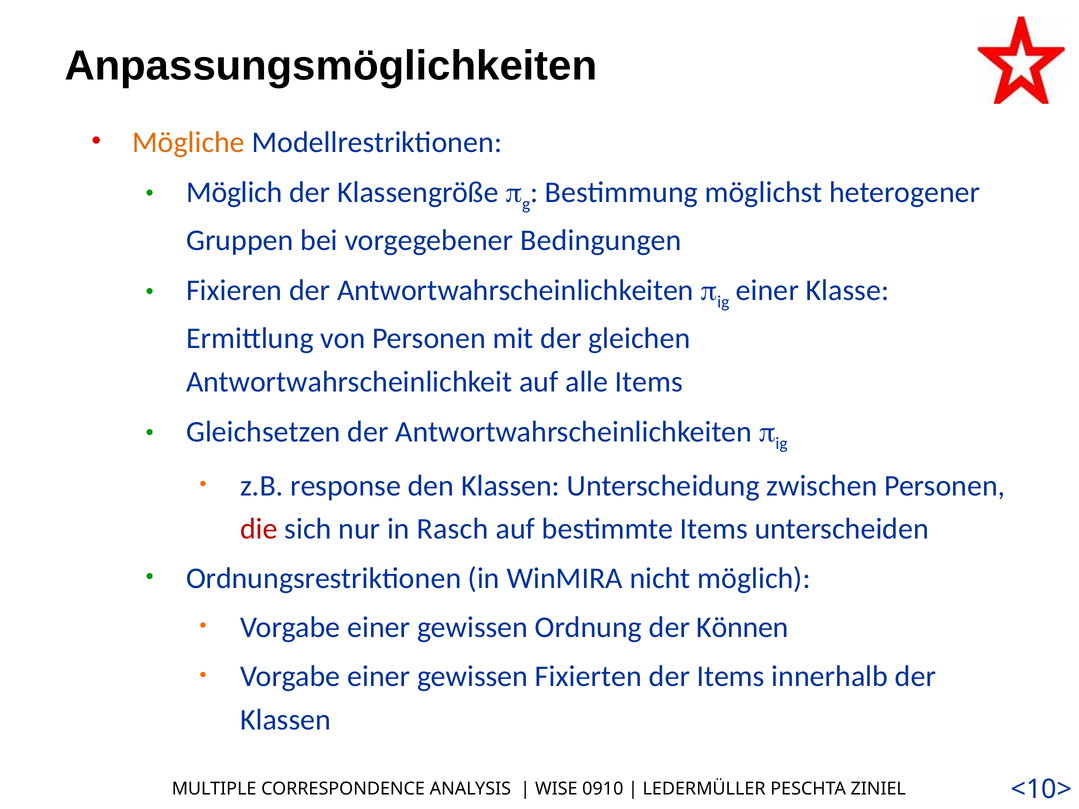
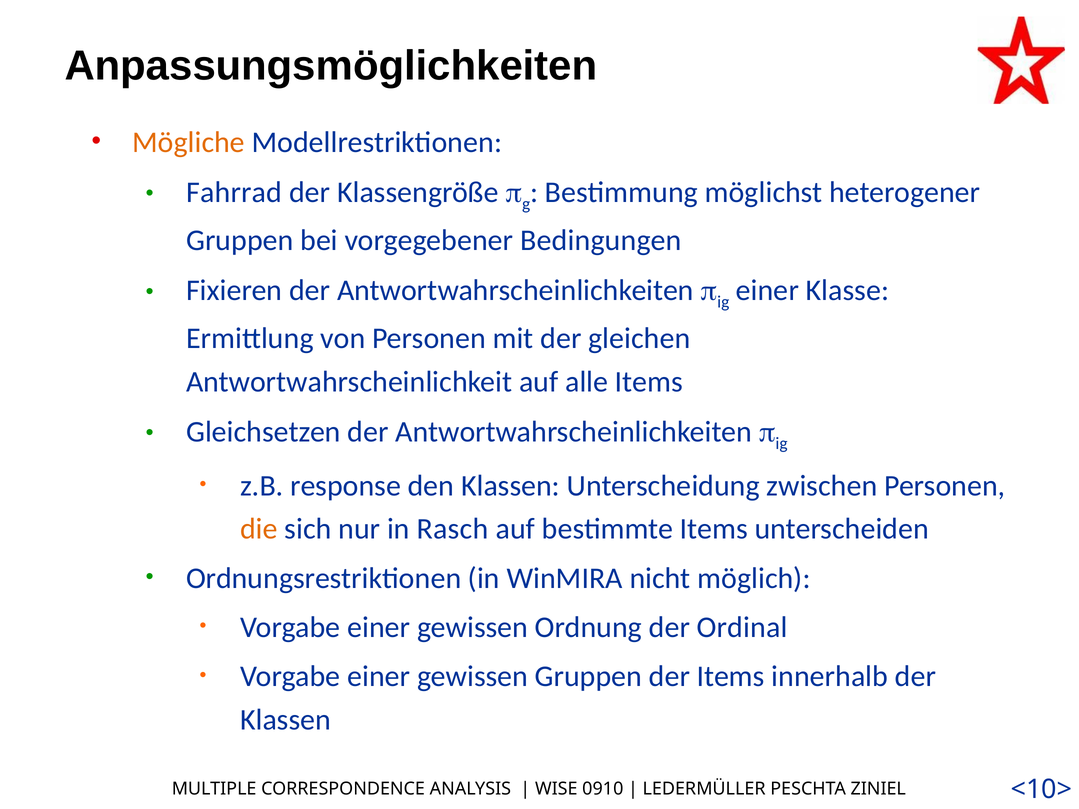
Möglich at (234, 192): Möglich -> Fahrrad
die colour: red -> orange
Können: Können -> Ordinal
gewissen Fixierten: Fixierten -> Gruppen
